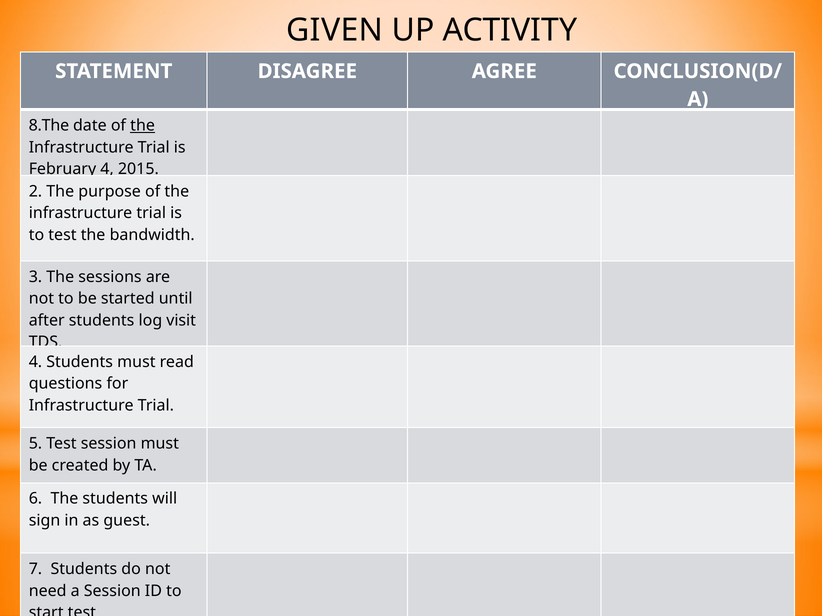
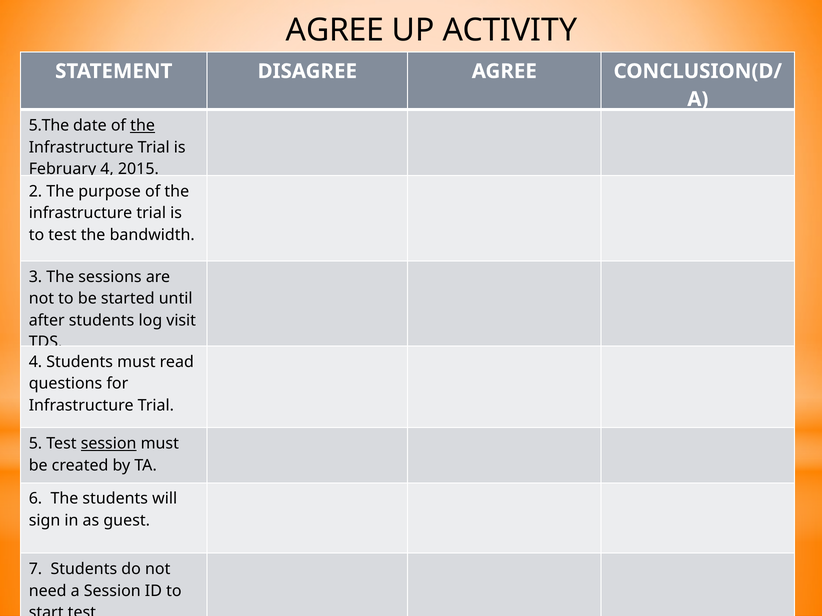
GIVEN at (335, 30): GIVEN -> AGREE
8.The: 8.The -> 5.The
session at (109, 444) underline: none -> present
